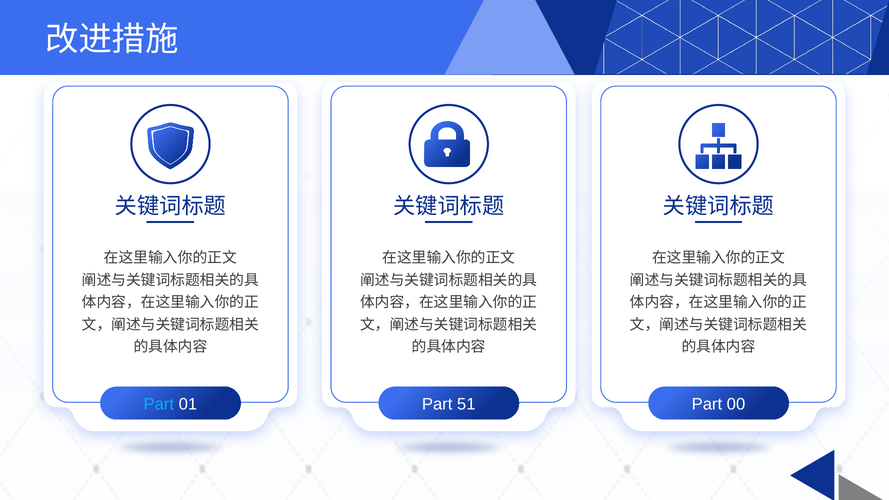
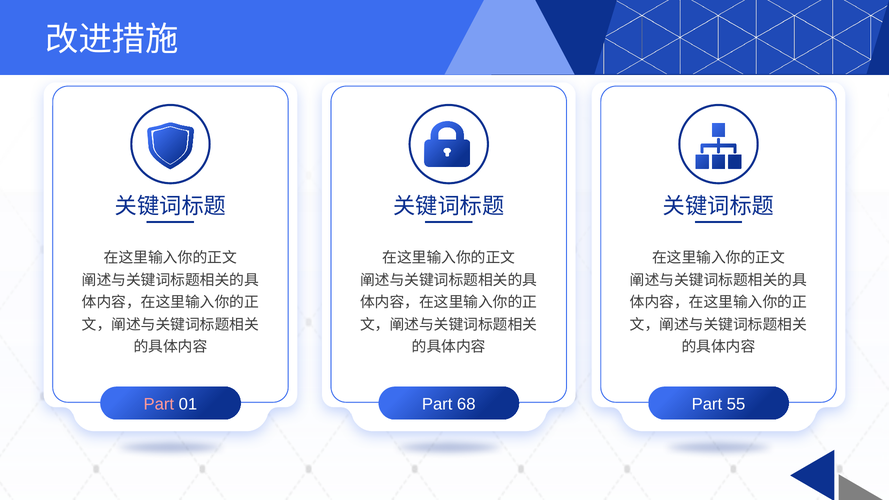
Part at (159, 404) colour: light blue -> pink
51: 51 -> 68
00: 00 -> 55
